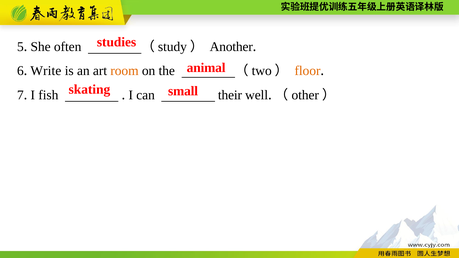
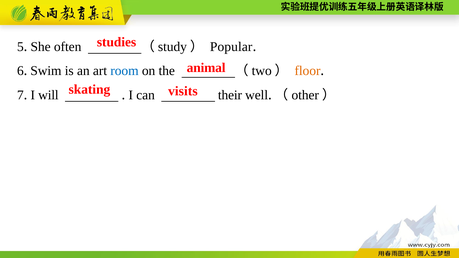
Another: Another -> Popular
Write: Write -> Swim
room colour: orange -> blue
small: small -> visits
fish: fish -> will
